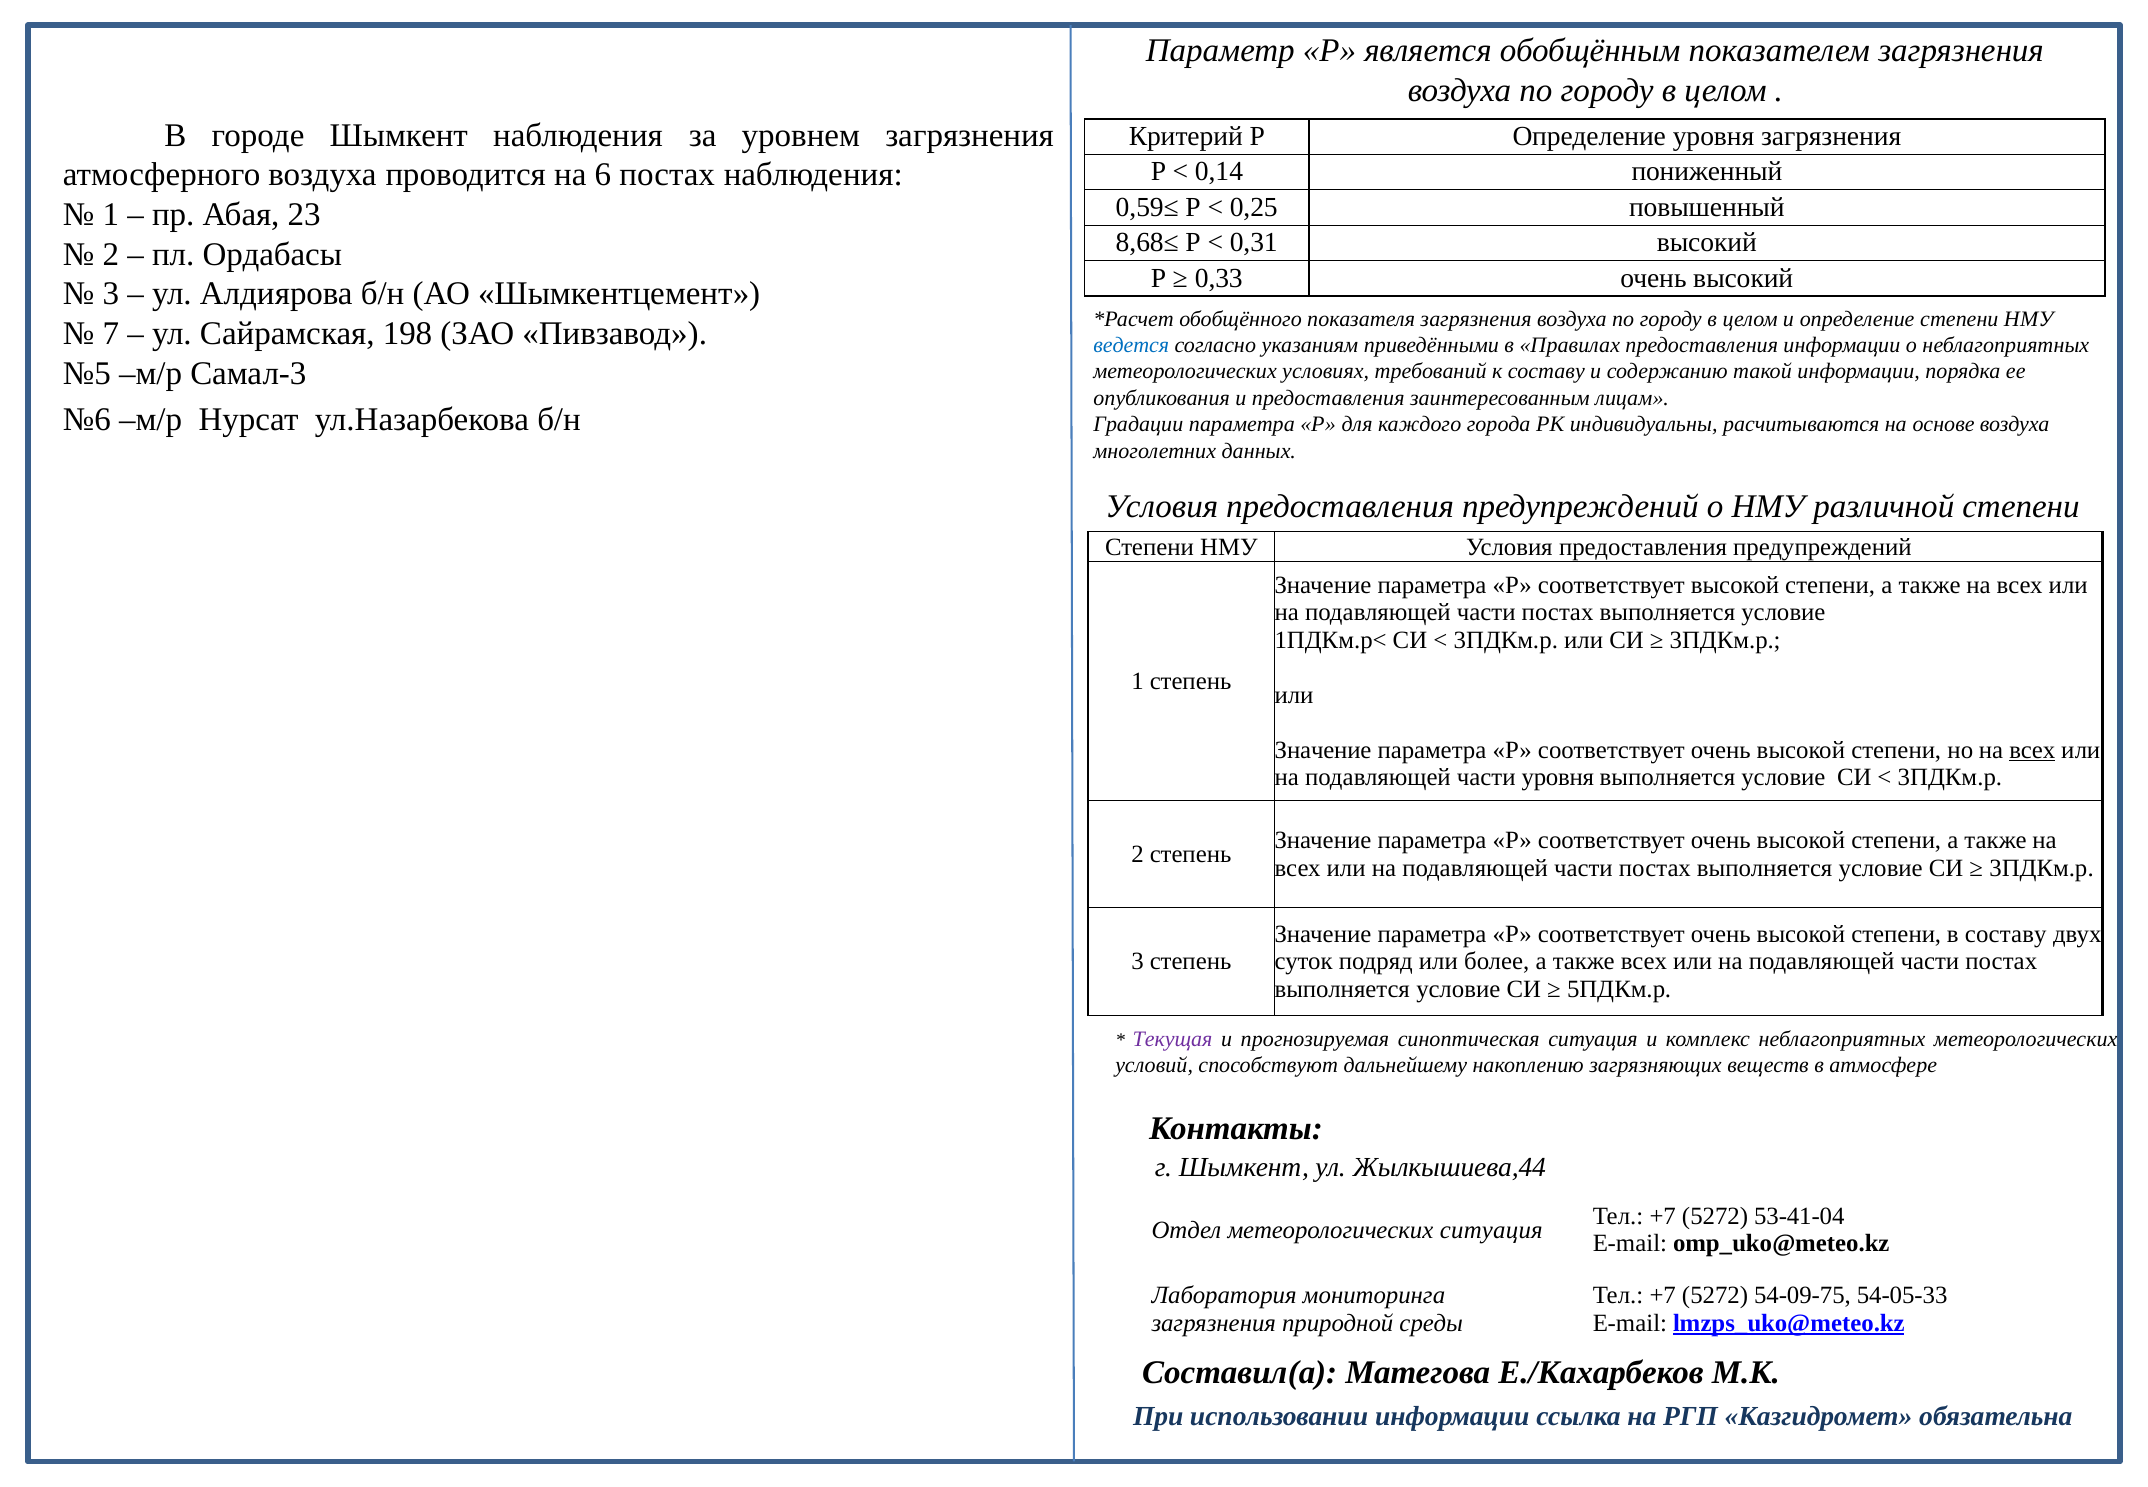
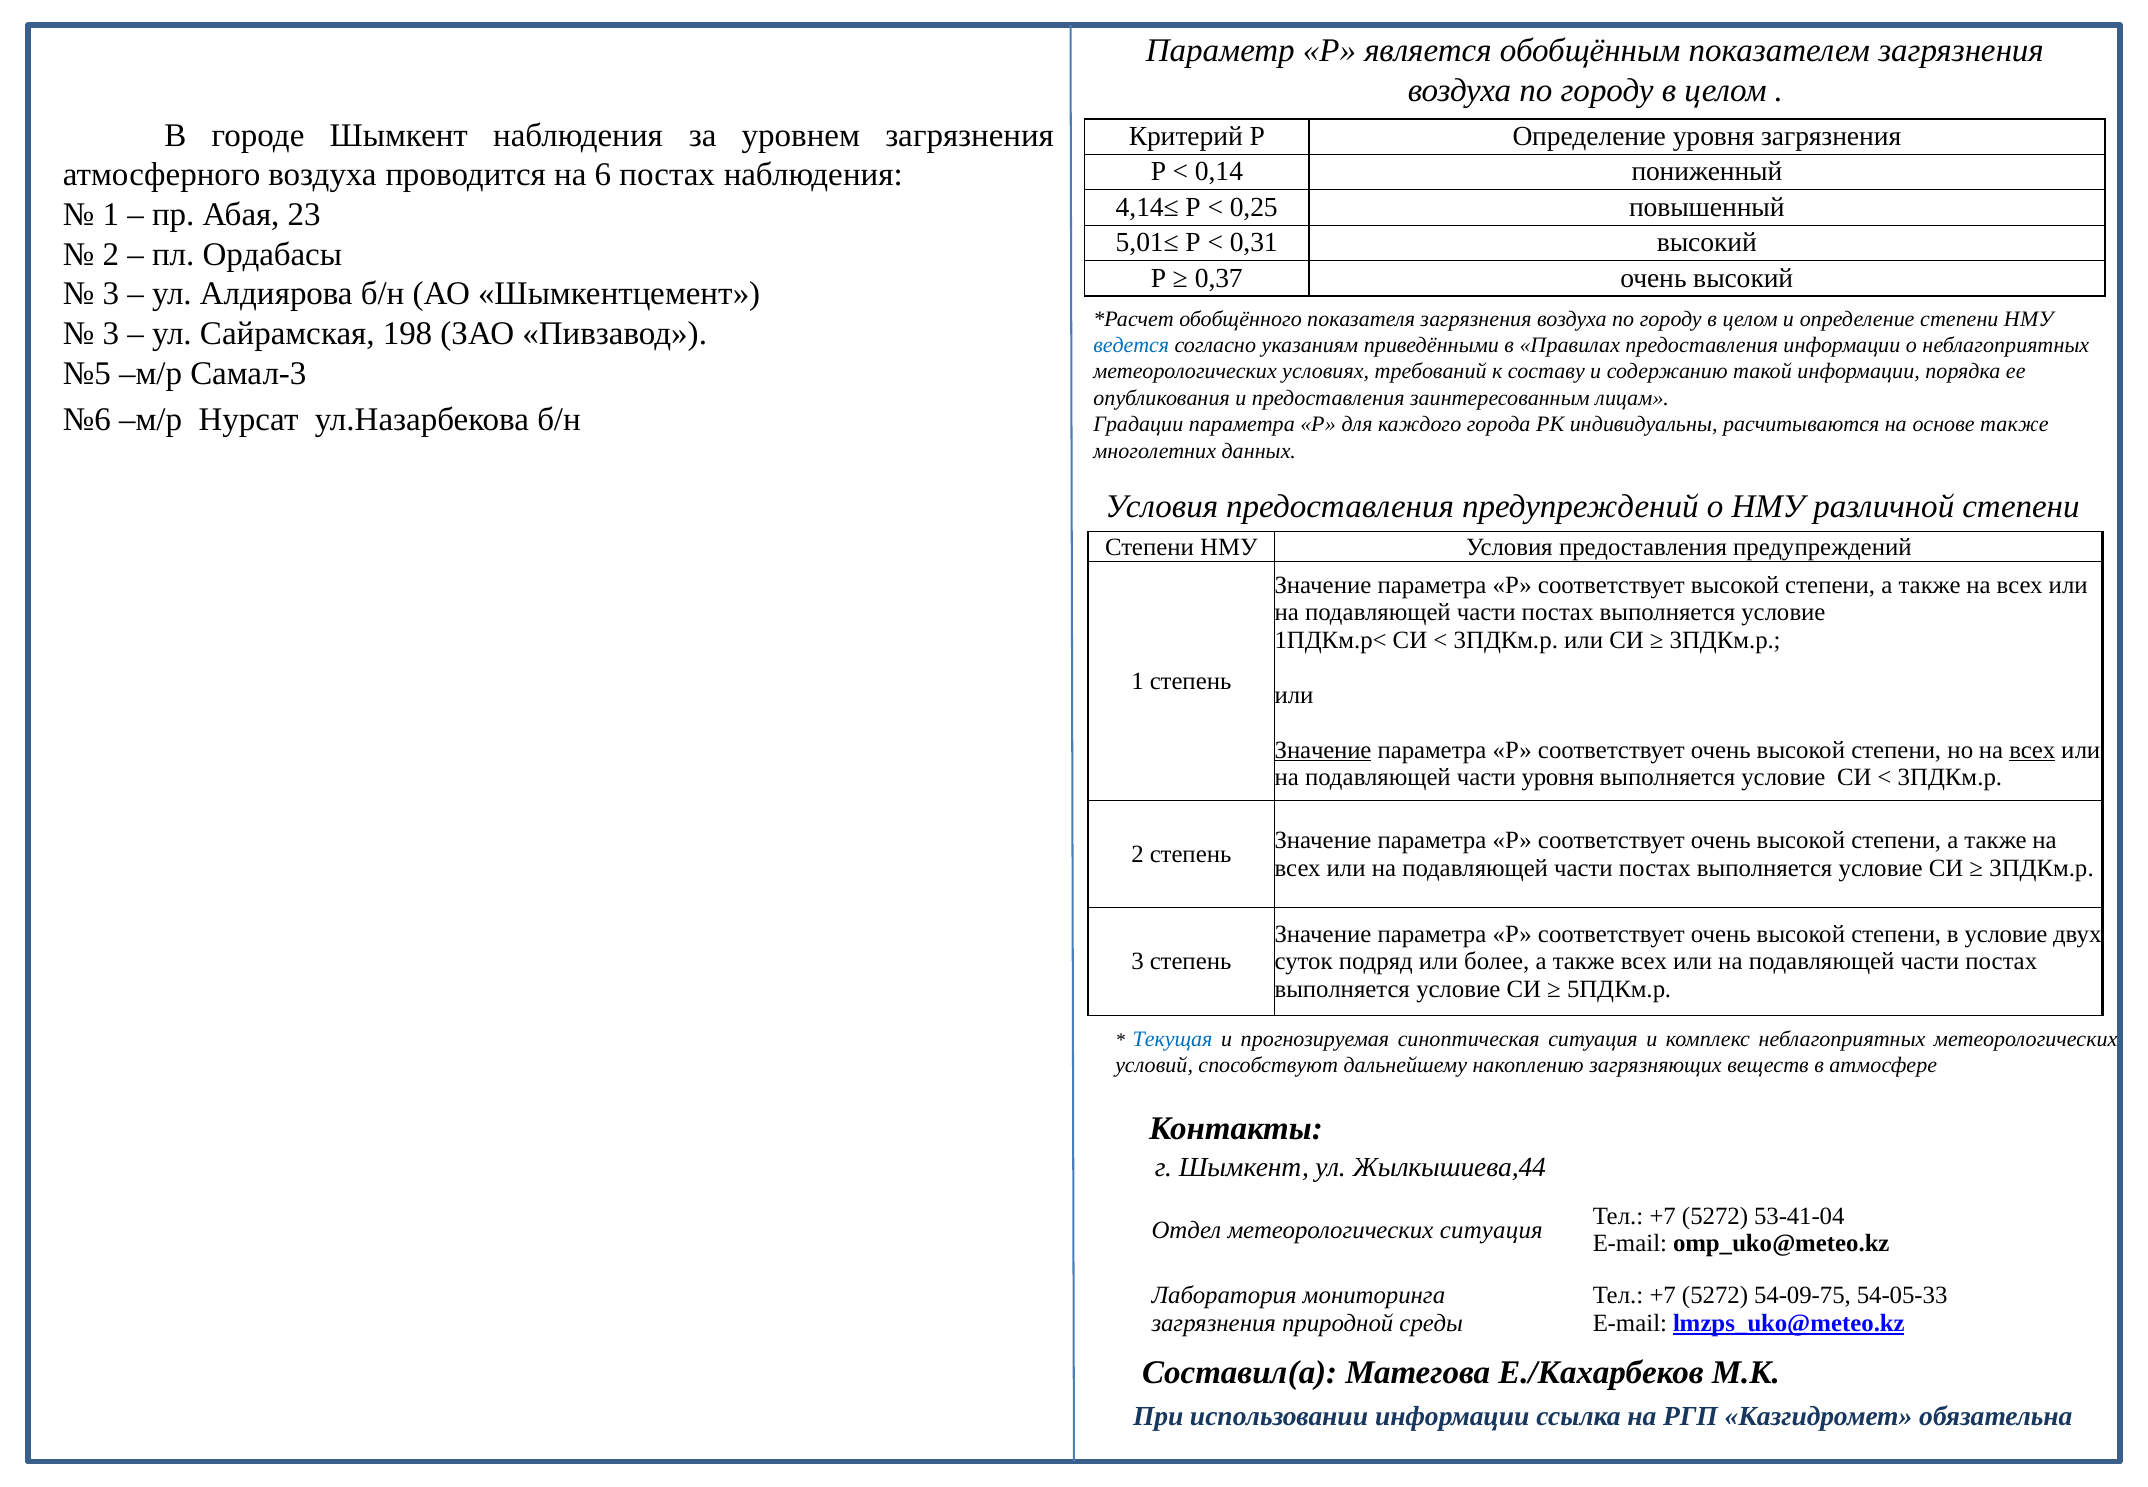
0,59≤: 0,59≤ -> 4,14≤
8,68≤: 8,68≤ -> 5,01≤
0,33: 0,33 -> 0,37
7 at (111, 334): 7 -> 3
основе воздуха: воздуха -> также
Значение at (1323, 750) underline: none -> present
в составу: составу -> условие
Текущая colour: purple -> blue
